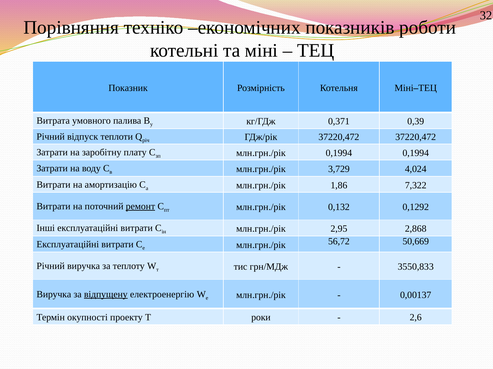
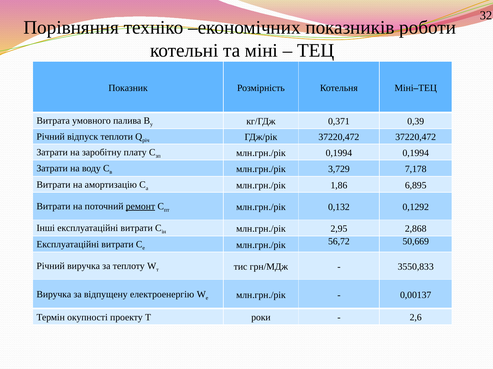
4,024: 4,024 -> 7,178
7,322: 7,322 -> 6,895
відпущену underline: present -> none
